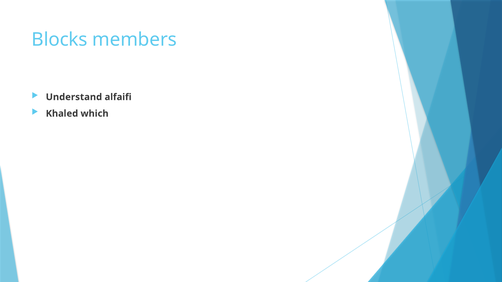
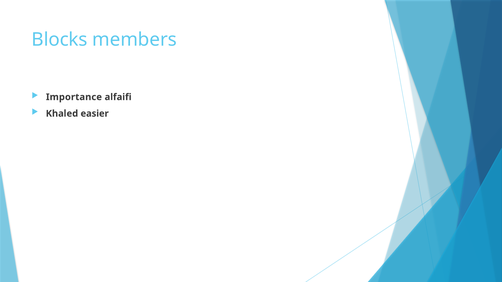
Understand: Understand -> Importance
which: which -> easier
